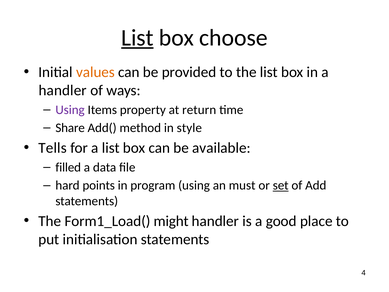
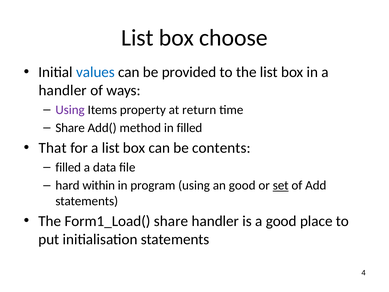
List at (137, 38) underline: present -> none
values colour: orange -> blue
in style: style -> filled
Tells: Tells -> That
available: available -> contents
points: points -> within
an must: must -> good
Form1_Load( might: might -> share
